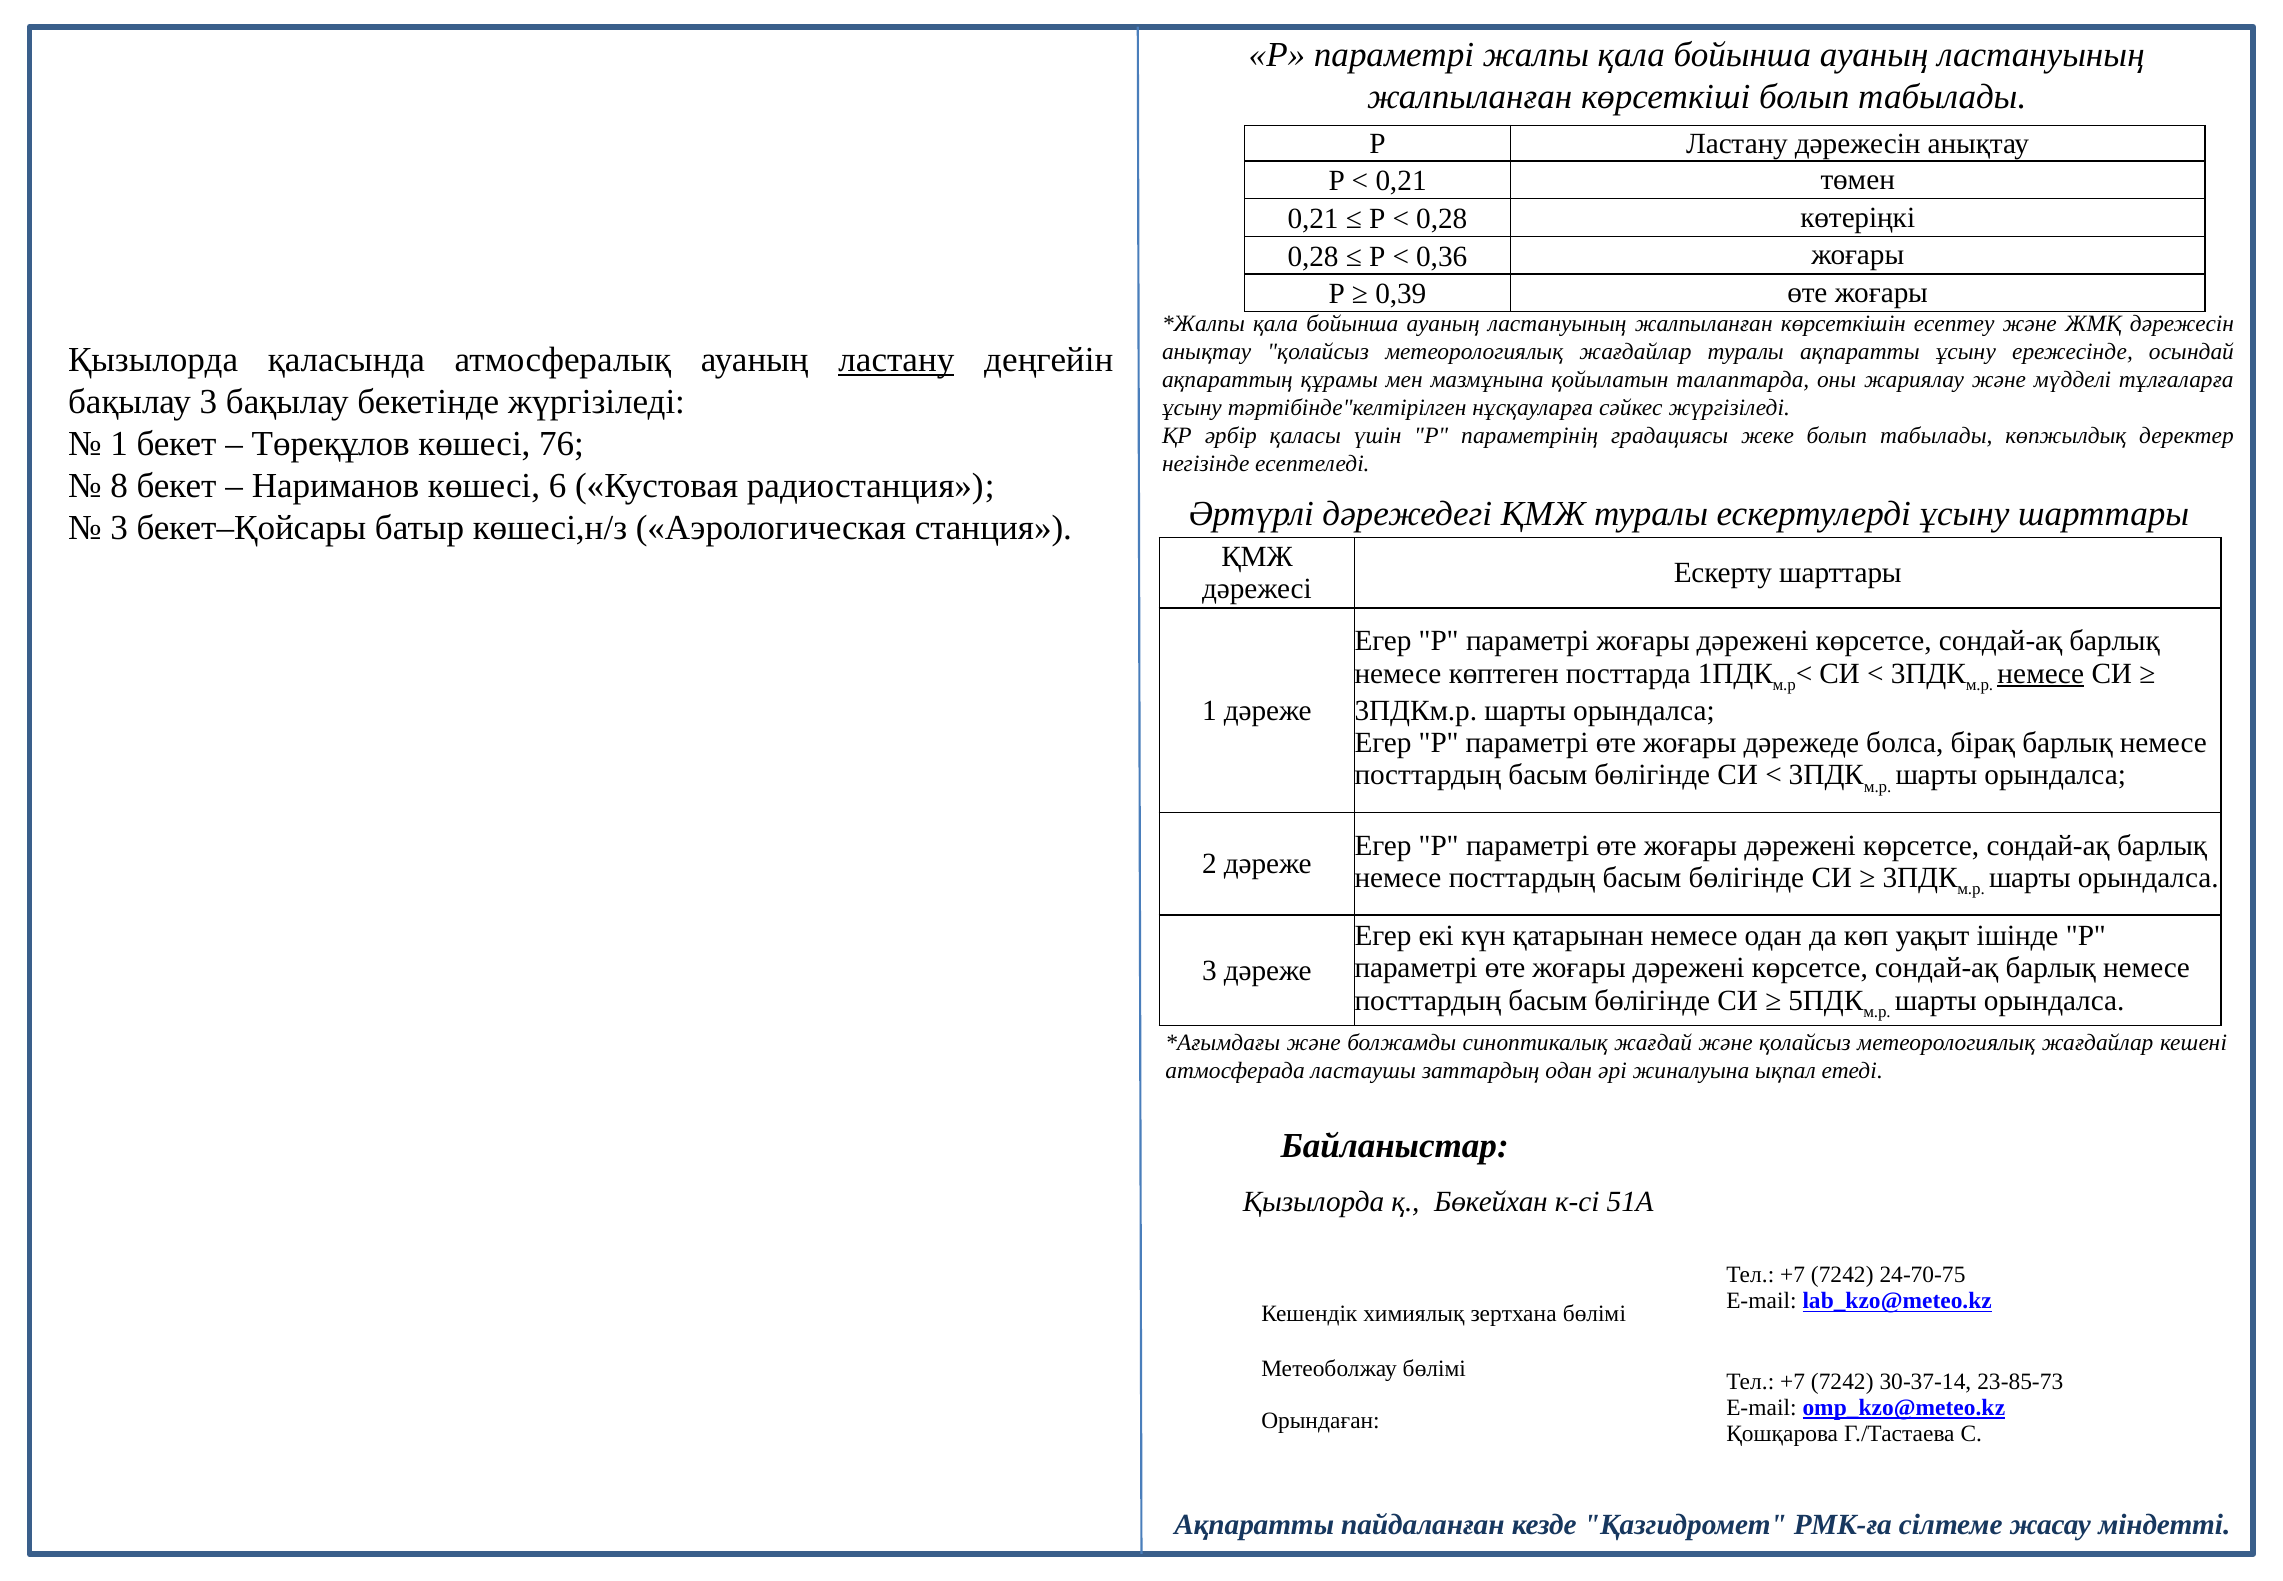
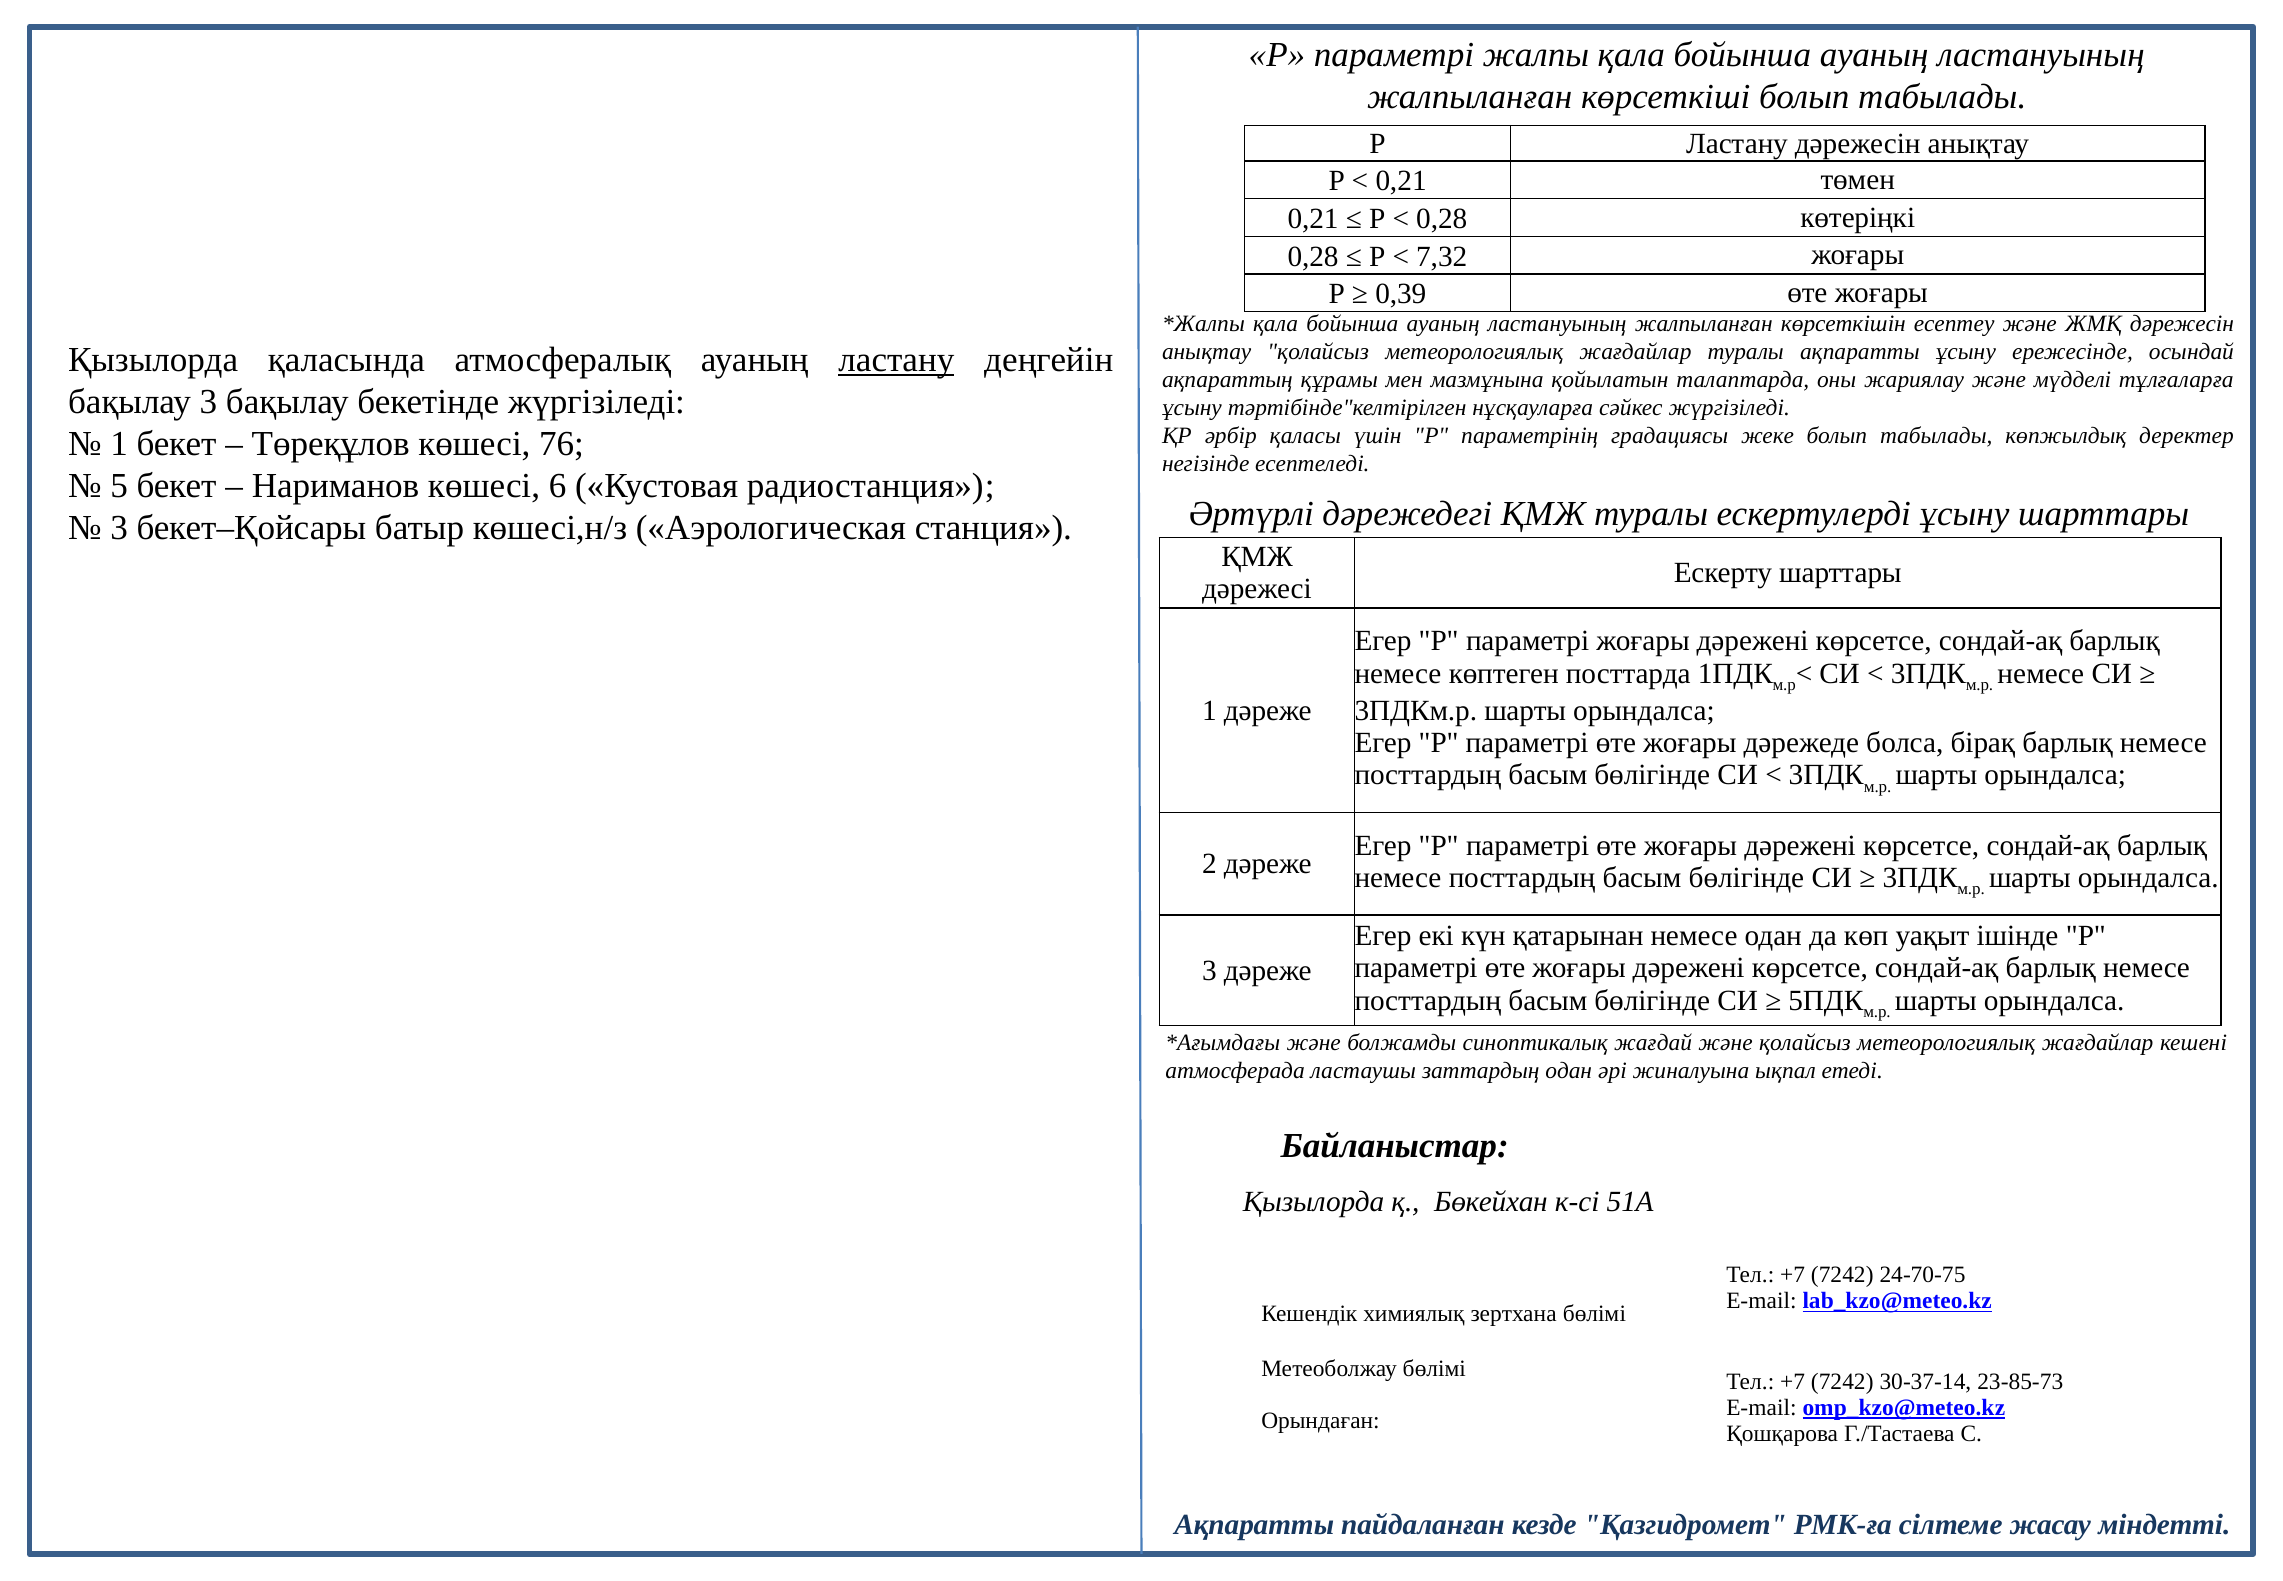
0,36: 0,36 -> 7,32
8: 8 -> 5
немесе at (2041, 673) underline: present -> none
